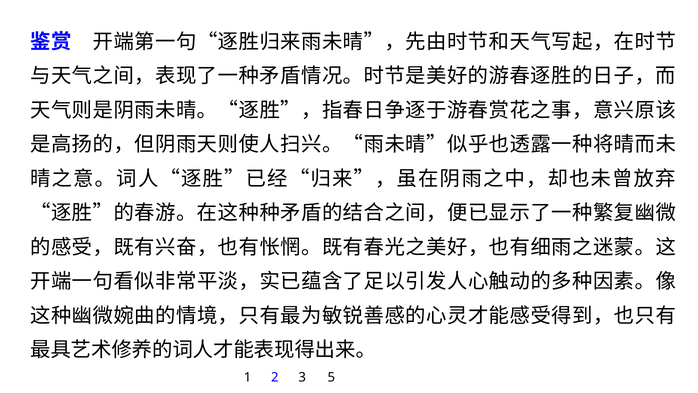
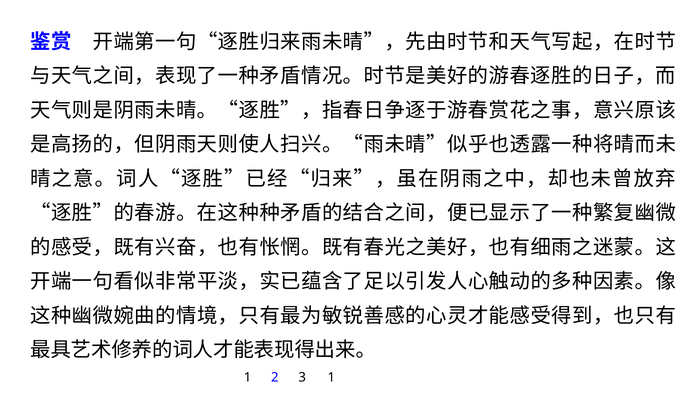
3 5: 5 -> 1
